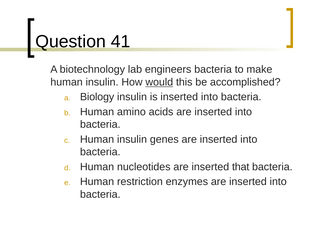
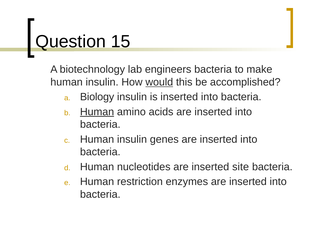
41: 41 -> 15
Human at (97, 112) underline: none -> present
that: that -> site
